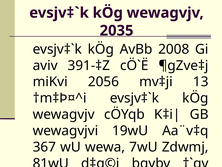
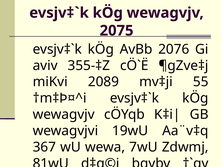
2035: 2035 -> 2075
2008: 2008 -> 2076
391-‡Z: 391-‡Z -> 355-‡Z
2056: 2056 -> 2089
13: 13 -> 55
